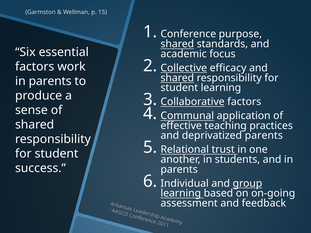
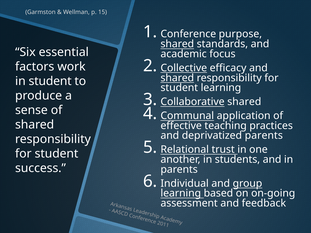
parents at (50, 81): parents -> student
Collaborative factors: factors -> shared
